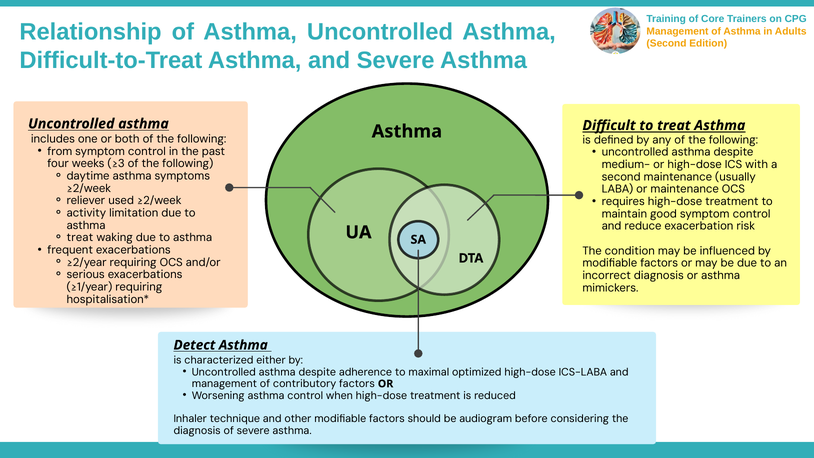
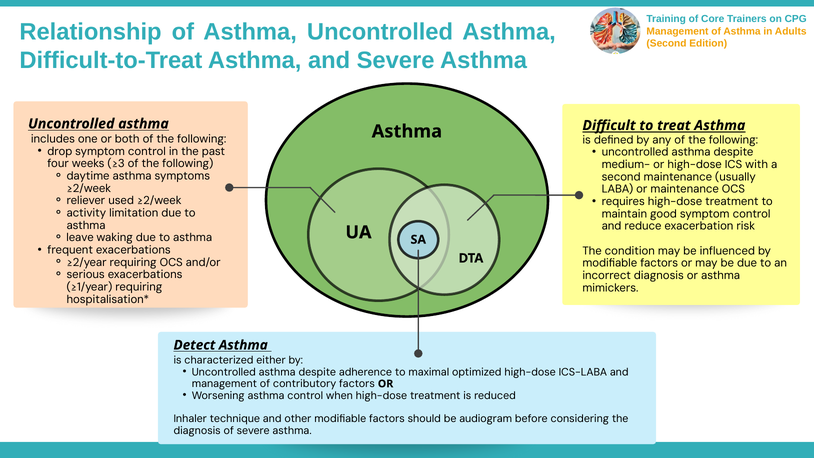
from: from -> drop
treat at (80, 238): treat -> leave
